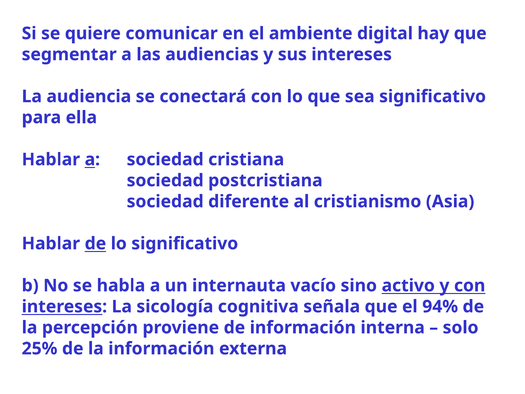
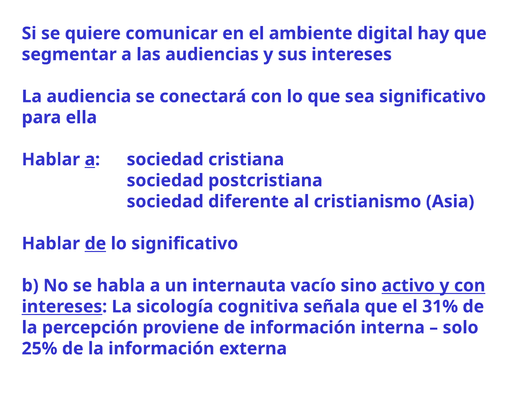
94%: 94% -> 31%
